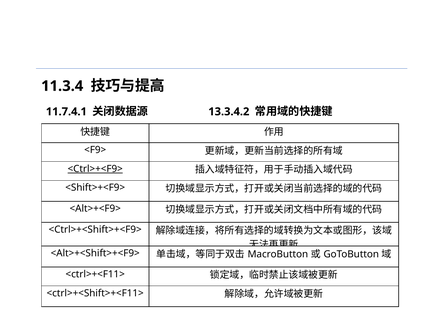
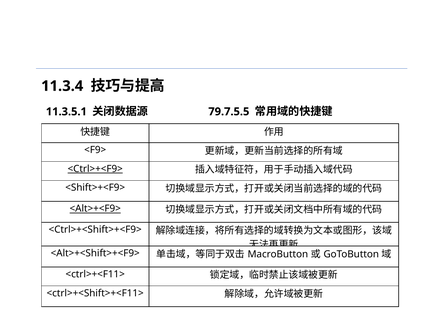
11.7.4.1: 11.7.4.1 -> 11.3.5.1
13.3.4.2: 13.3.4.2 -> 79.7.5.5
<Alt>+<F9> underline: none -> present
